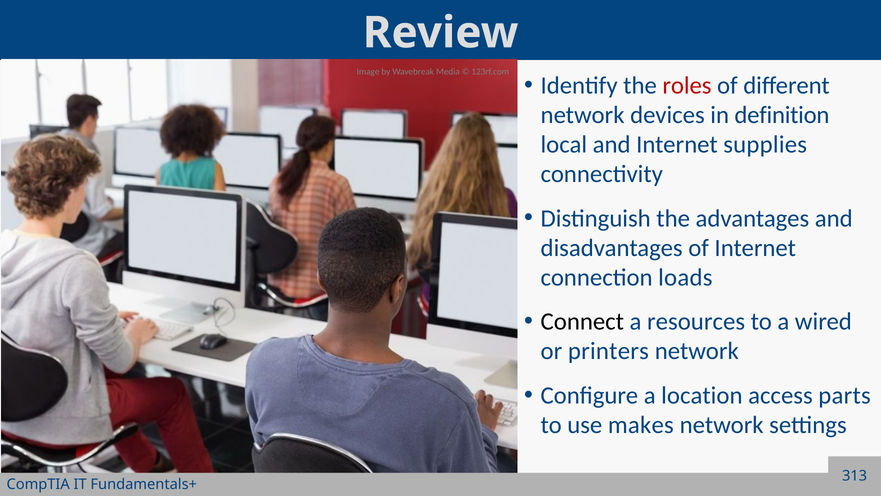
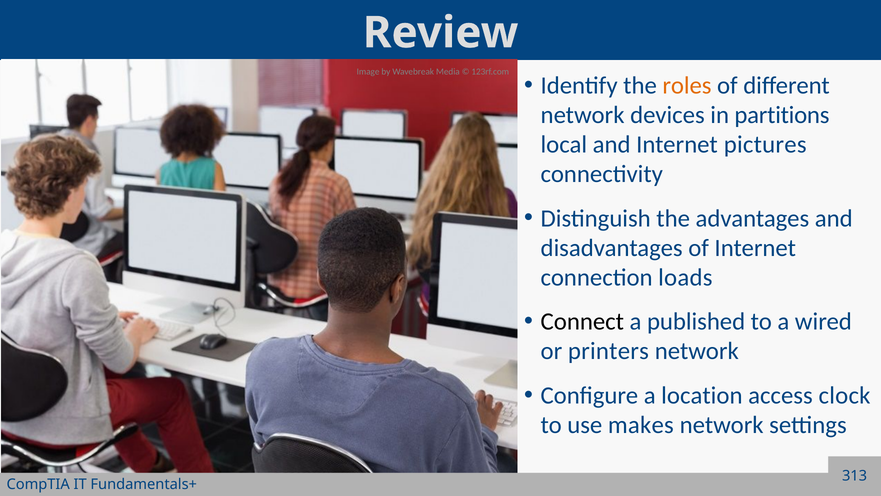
roles colour: red -> orange
definition: definition -> partitions
supplies: supplies -> pictures
resources: resources -> published
parts: parts -> clock
